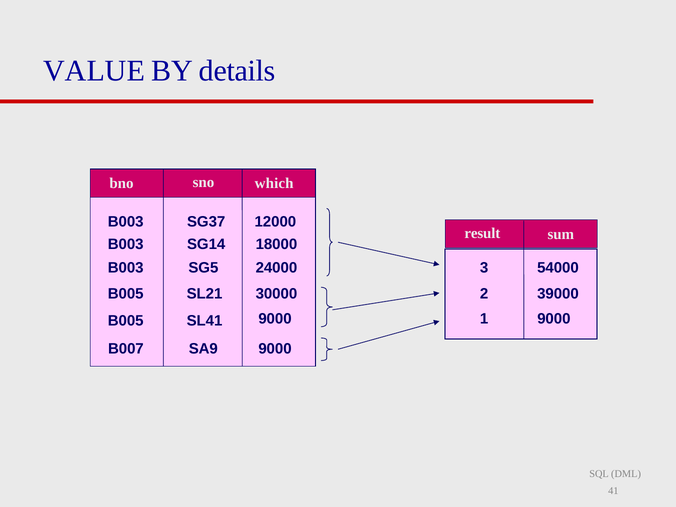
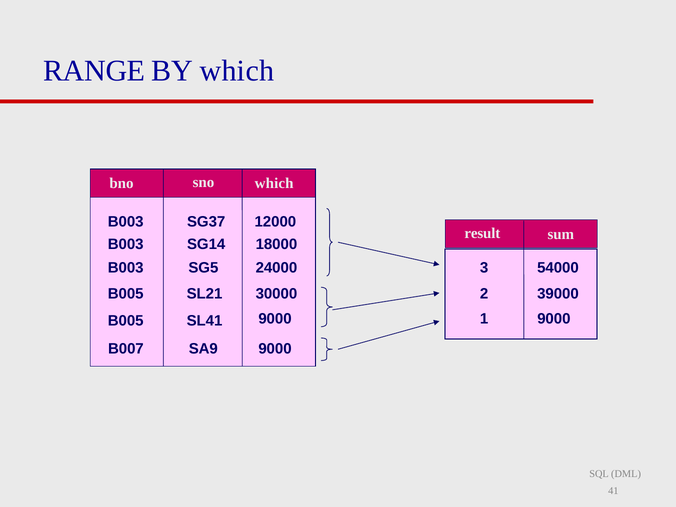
VALUE: VALUE -> RANGE
BY details: details -> which
